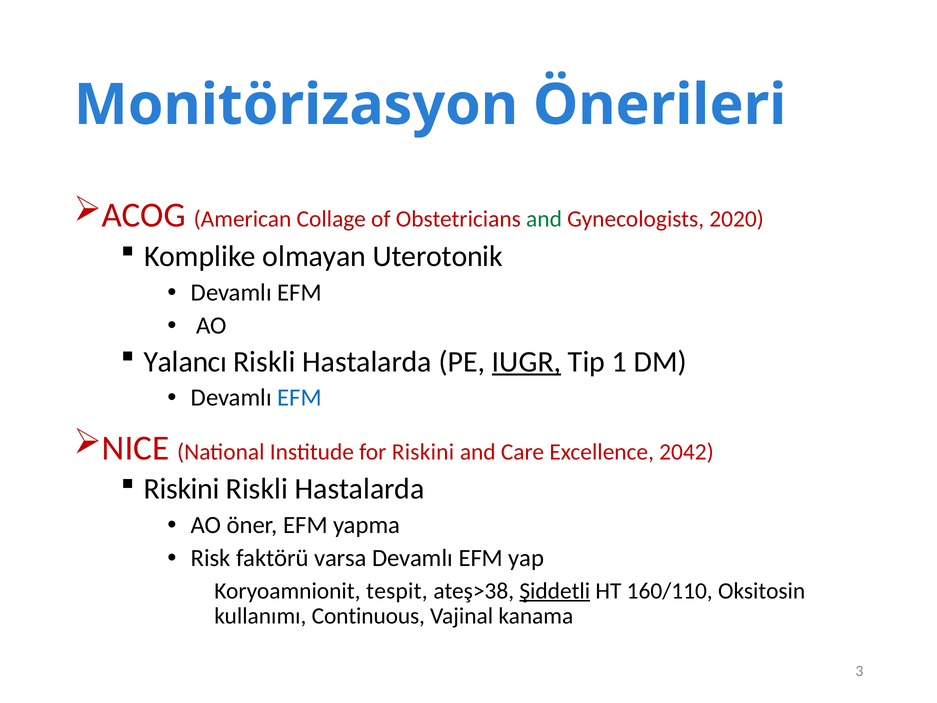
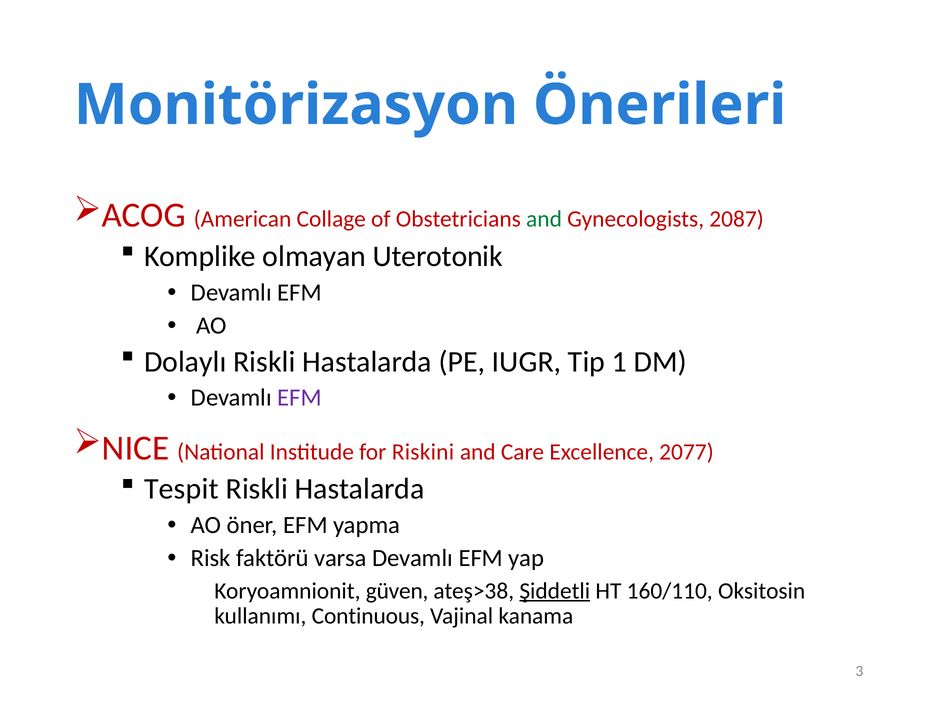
2020: 2020 -> 2087
Yalancı: Yalancı -> Dolaylı
IUGR underline: present -> none
EFM at (300, 398) colour: blue -> purple
2042: 2042 -> 2077
Riskini at (182, 489): Riskini -> Tespit
tespit: tespit -> güven
